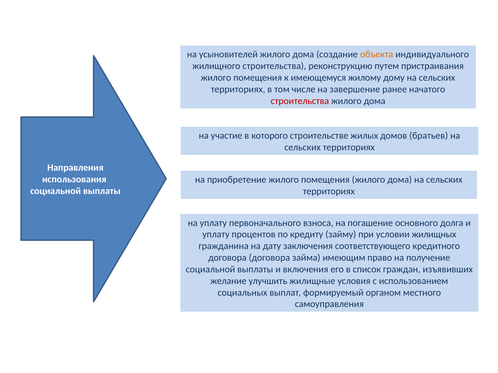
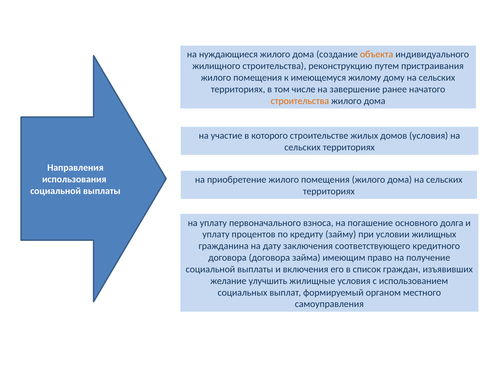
усыновителей: усыновителей -> нуждающиеся
строительства at (300, 101) colour: red -> orange
домов братьев: братьев -> условия
